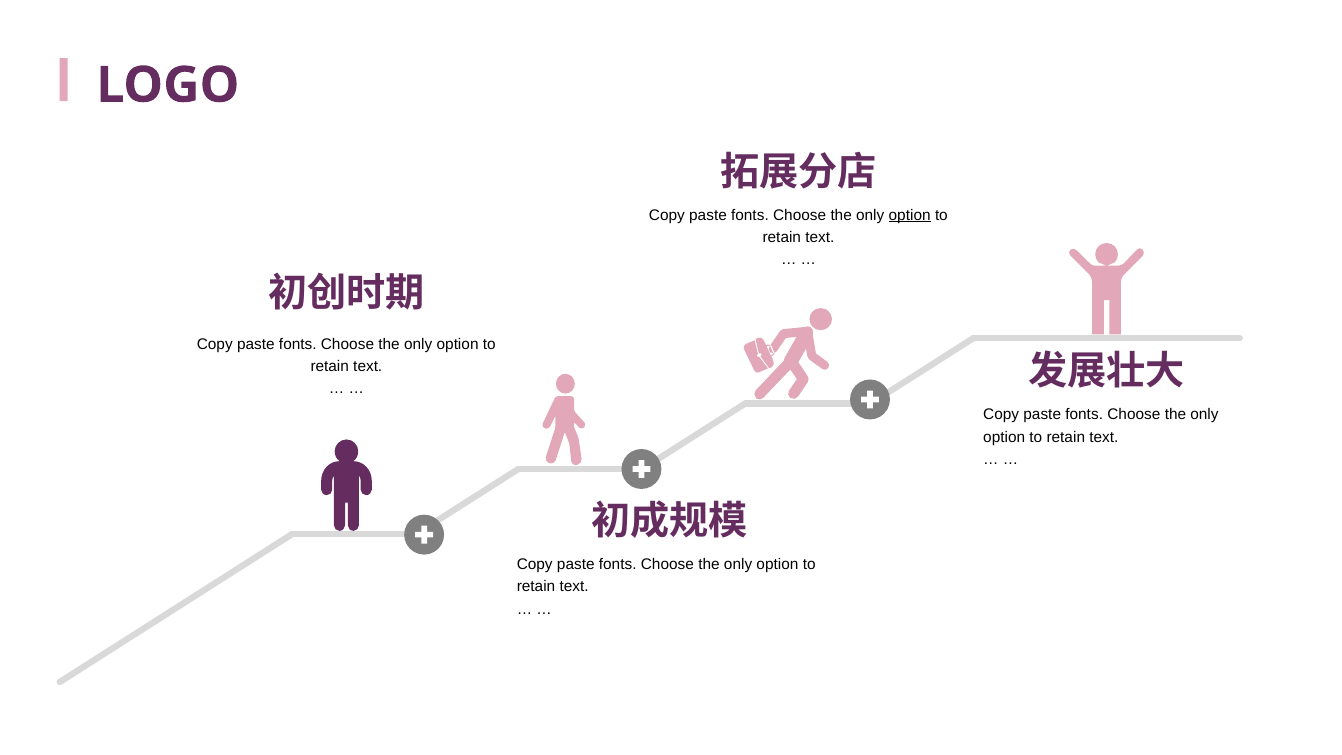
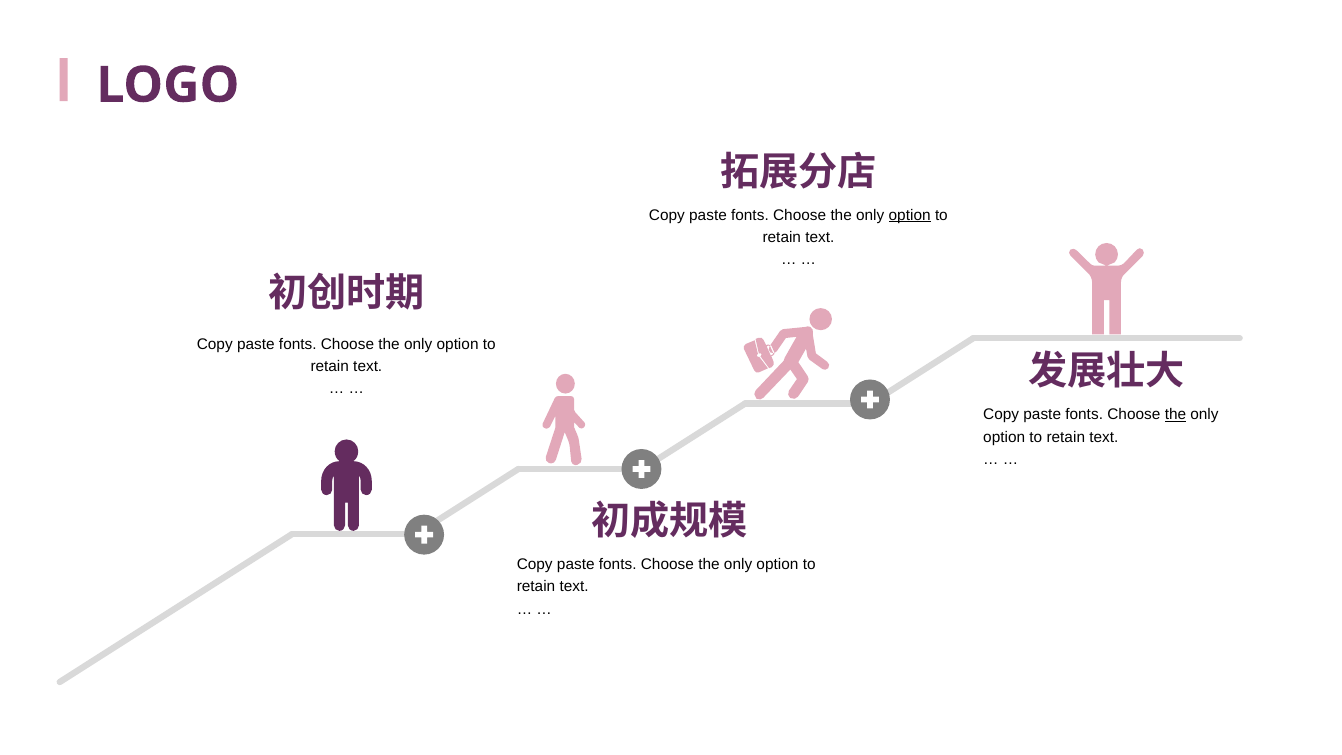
the at (1175, 415) underline: none -> present
